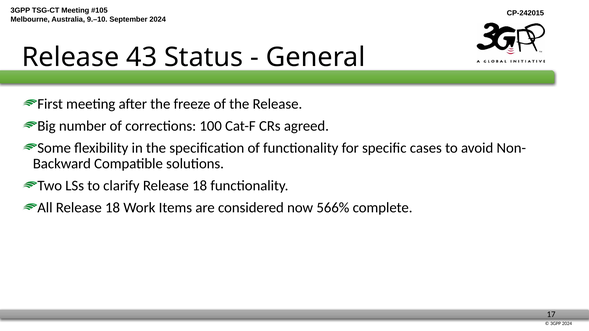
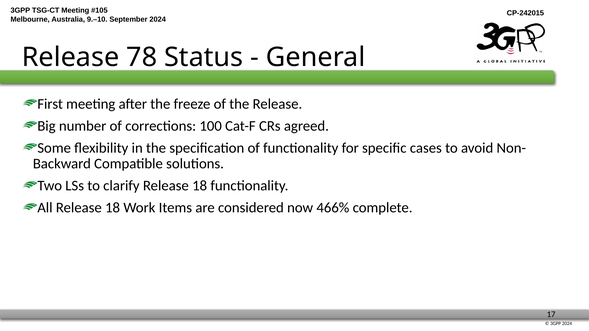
43: 43 -> 78
566%: 566% -> 466%
